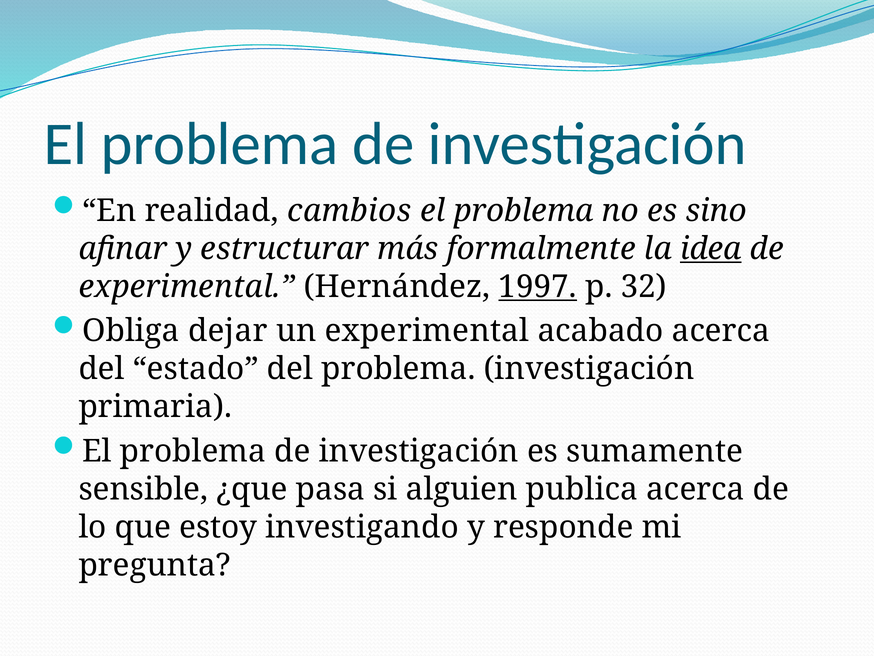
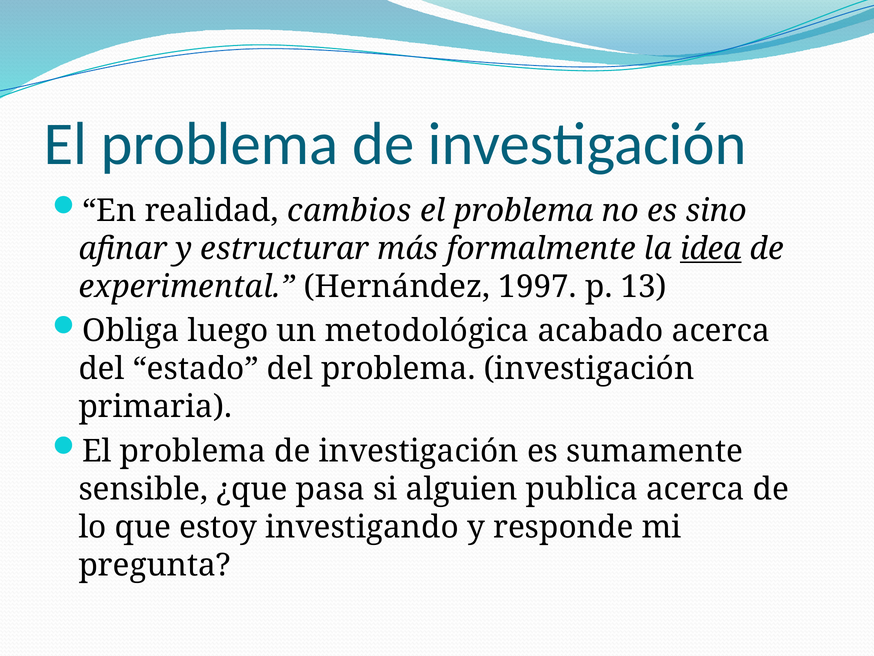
1997 underline: present -> none
32: 32 -> 13
dejar: dejar -> luego
un experimental: experimental -> metodológica
